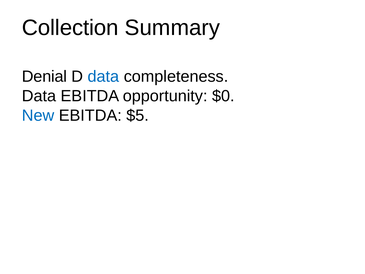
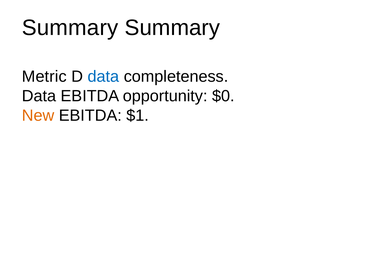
Collection at (70, 28): Collection -> Summary
Denial: Denial -> Metric
New colour: blue -> orange
$5: $5 -> $1
